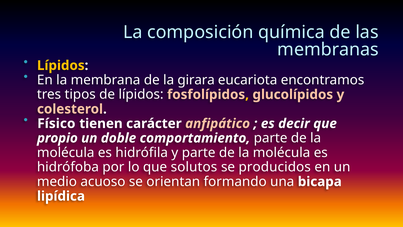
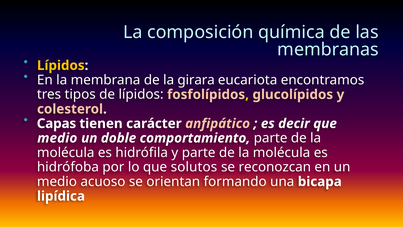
Físico: Físico -> Capas
propio at (57, 138): propio -> medio
producidos: producidos -> reconozcan
